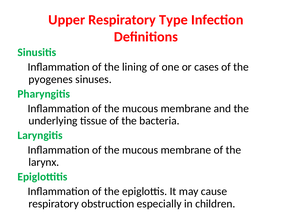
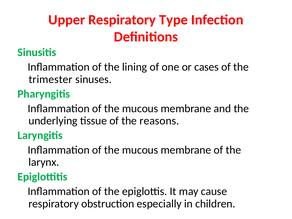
pyogenes: pyogenes -> trimester
bacteria: bacteria -> reasons
